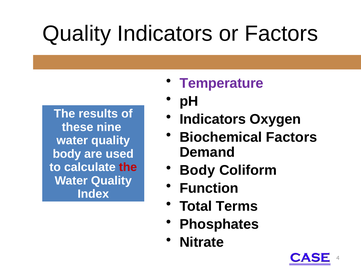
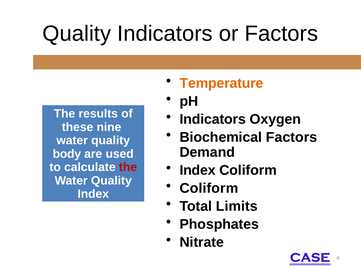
Temperature colour: purple -> orange
Body at (197, 171): Body -> Index
Function at (209, 189): Function -> Coliform
Terms: Terms -> Limits
